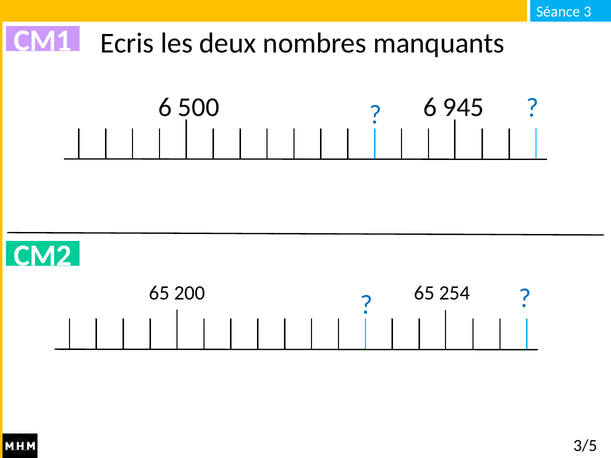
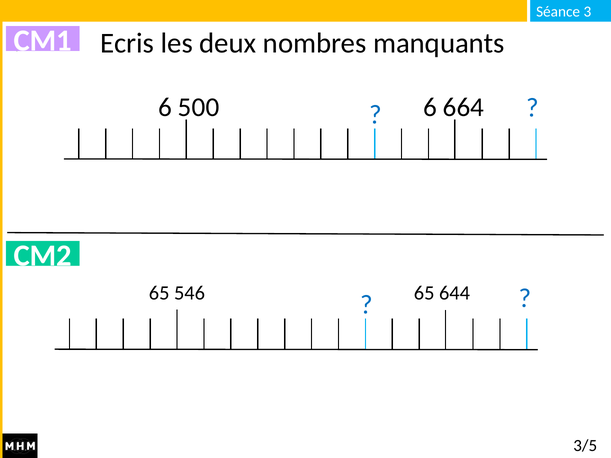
945: 945 -> 664
200: 200 -> 546
254: 254 -> 644
